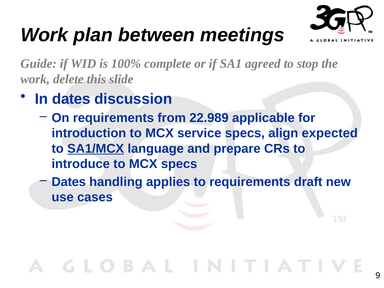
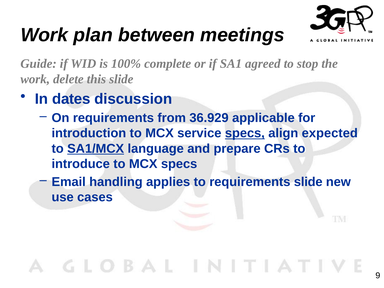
22.989: 22.989 -> 36.929
specs at (245, 133) underline: none -> present
Dates at (69, 182): Dates -> Email
requirements draft: draft -> slide
